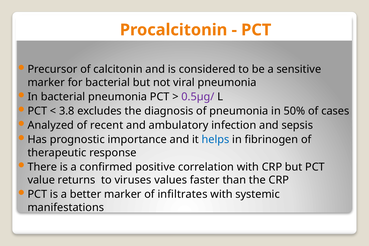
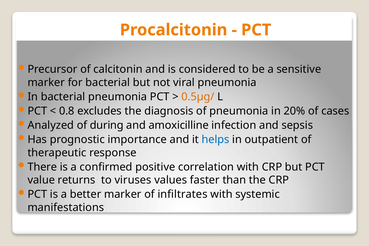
0.5µg/ colour: purple -> orange
3.8: 3.8 -> 0.8
50%: 50% -> 20%
recent: recent -> during
ambulatory: ambulatory -> amoxicilline
fibrinogen: fibrinogen -> outpatient
